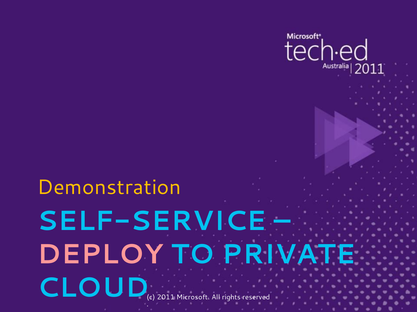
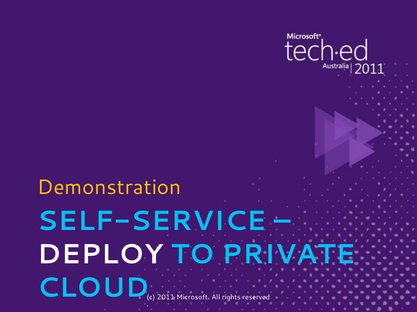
DEPLOY colour: pink -> white
